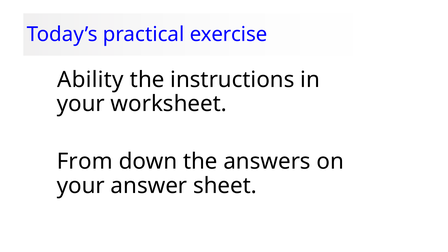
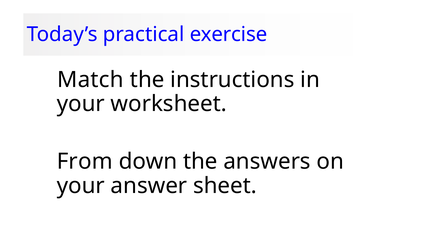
Ability: Ability -> Match
